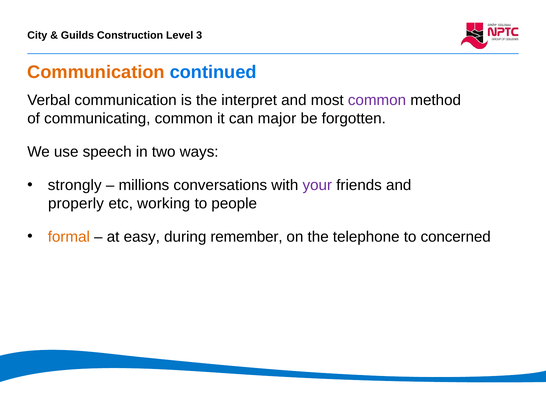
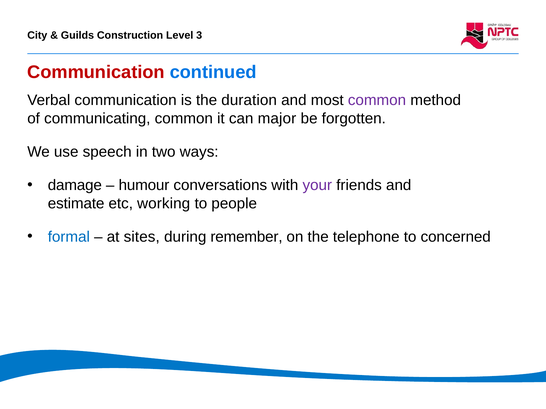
Communication at (96, 72) colour: orange -> red
interpret: interpret -> duration
strongly: strongly -> damage
millions: millions -> humour
properly: properly -> estimate
formal colour: orange -> blue
easy: easy -> sites
